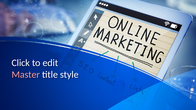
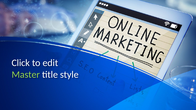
Master colour: pink -> light green
